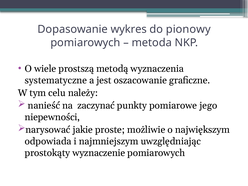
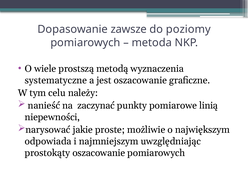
wykres: wykres -> zawsze
pionowy: pionowy -> poziomy
jego: jego -> linią
prostokąty wyznaczenie: wyznaczenie -> oszacowanie
